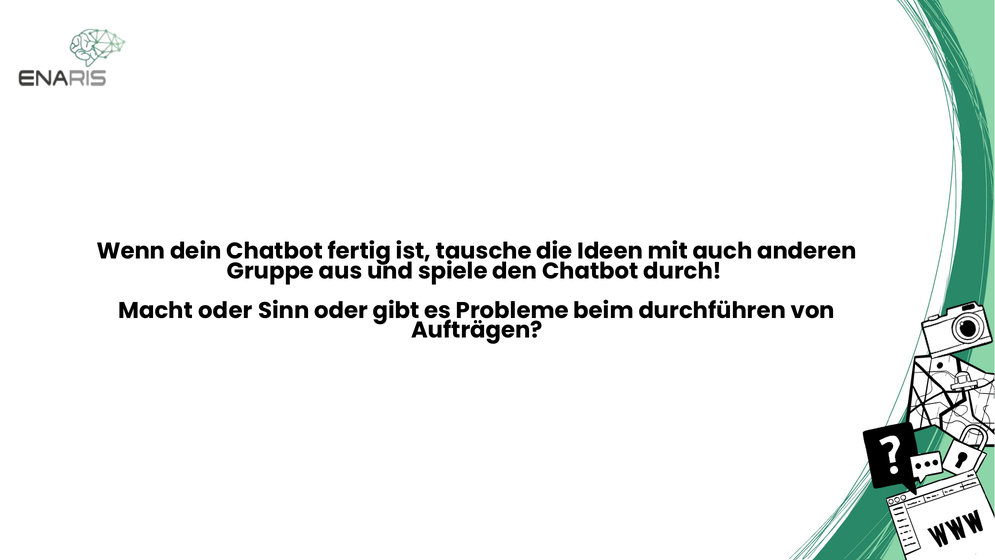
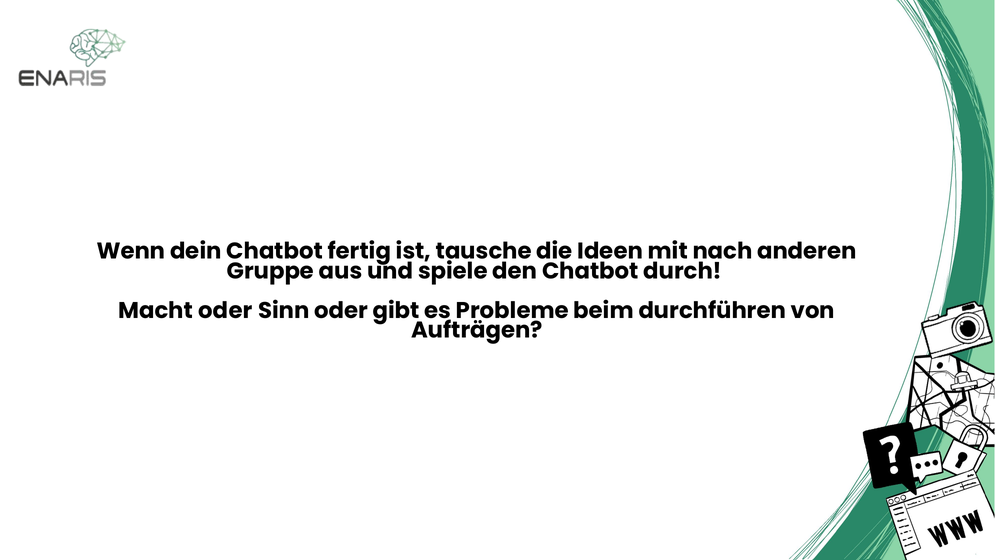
auch: auch -> nach
